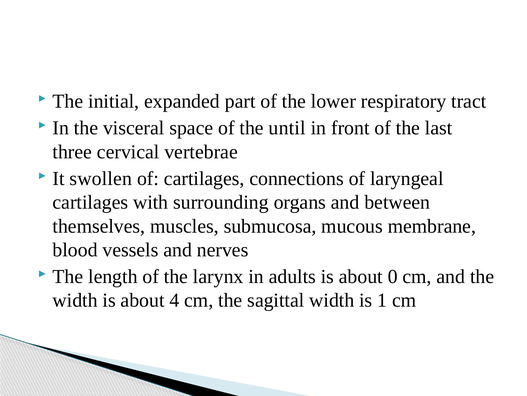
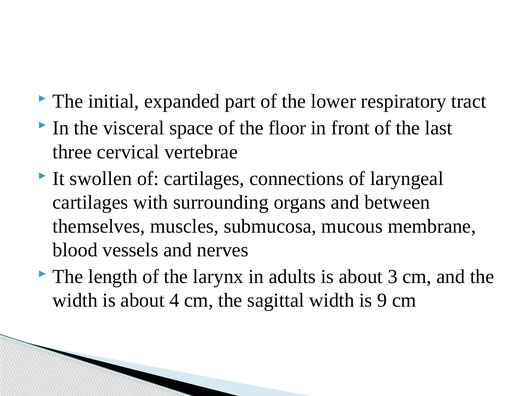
until: until -> floor
0: 0 -> 3
1: 1 -> 9
